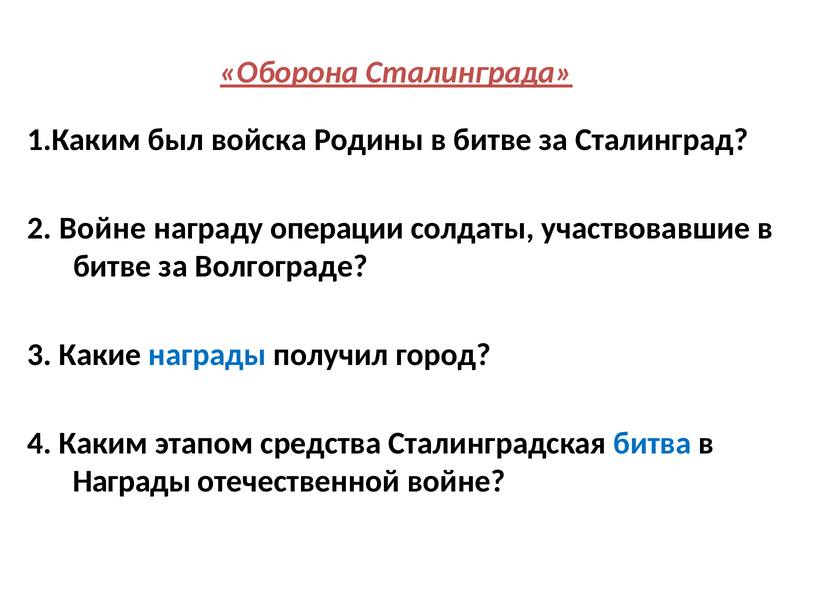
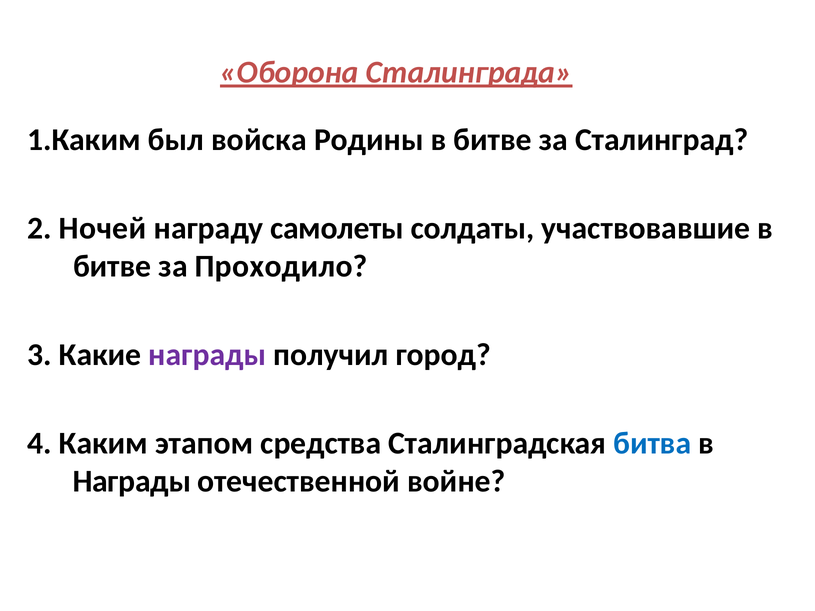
2 Войне: Войне -> Ночей
операции: операции -> самолеты
Волгограде: Волгограде -> Проходило
награды at (207, 355) colour: blue -> purple
